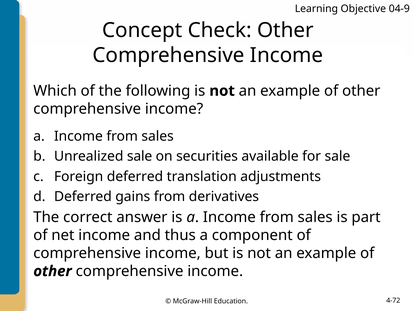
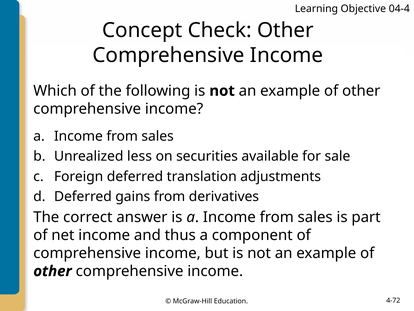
04-9: 04-9 -> 04-4
Unrealized sale: sale -> less
